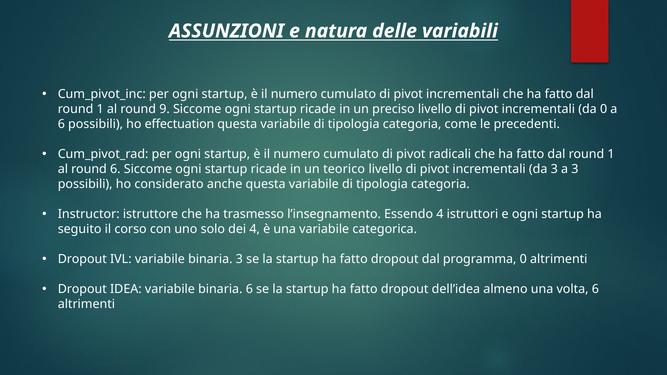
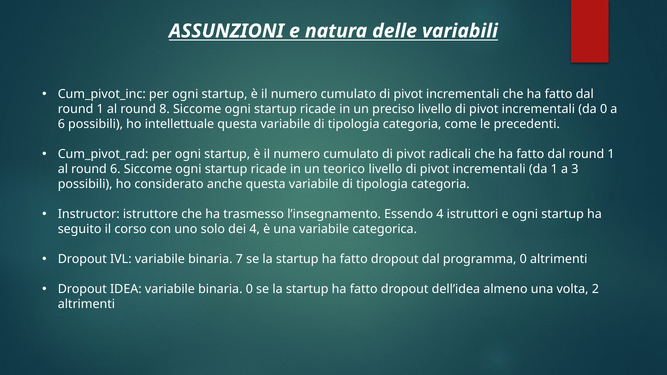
9: 9 -> 8
effectuation: effectuation -> intellettuale
da 3: 3 -> 1
binaria 3: 3 -> 7
binaria 6: 6 -> 0
volta 6: 6 -> 2
